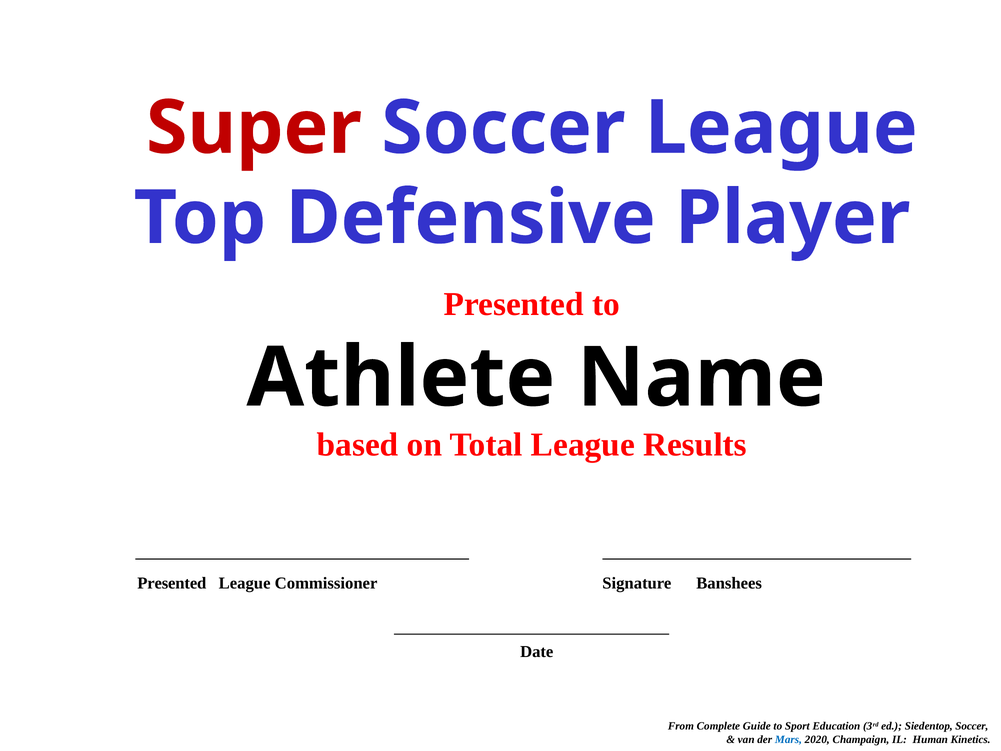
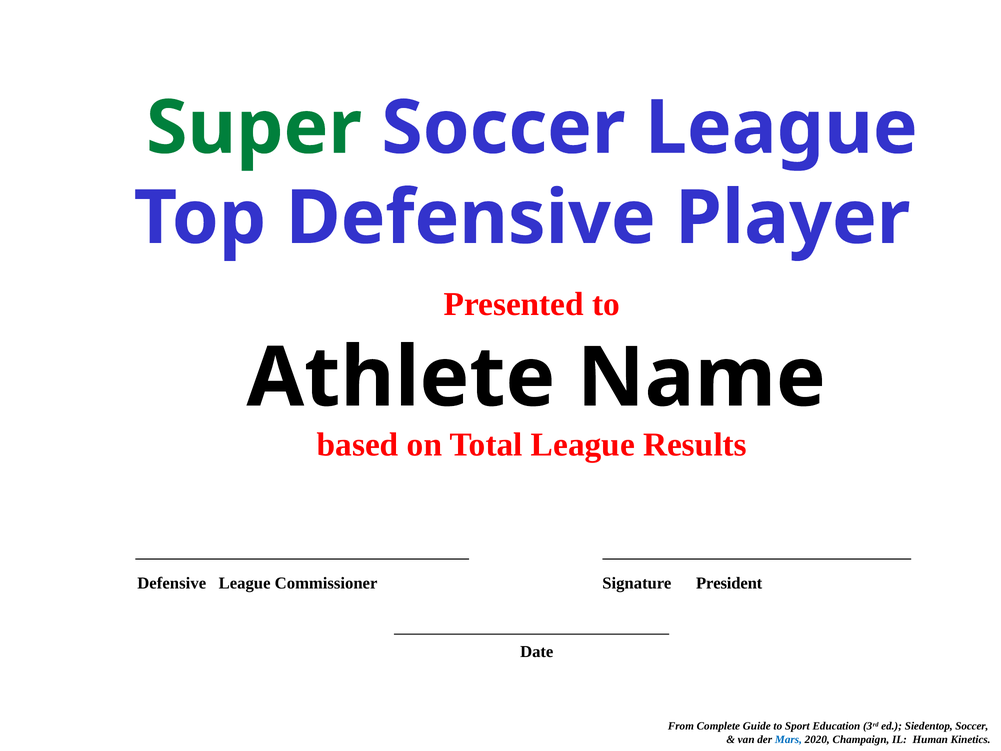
Super colour: red -> green
Presented at (172, 583): Presented -> Defensive
Banshees: Banshees -> President
